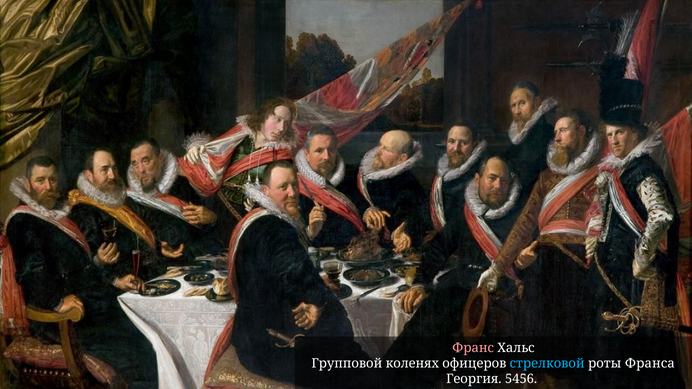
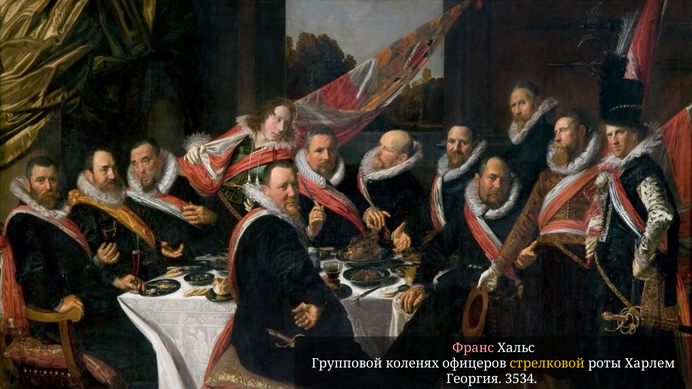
стрелковой colour: light blue -> yellow
роты Франса: Франса -> Харлем
5456: 5456 -> 3534
